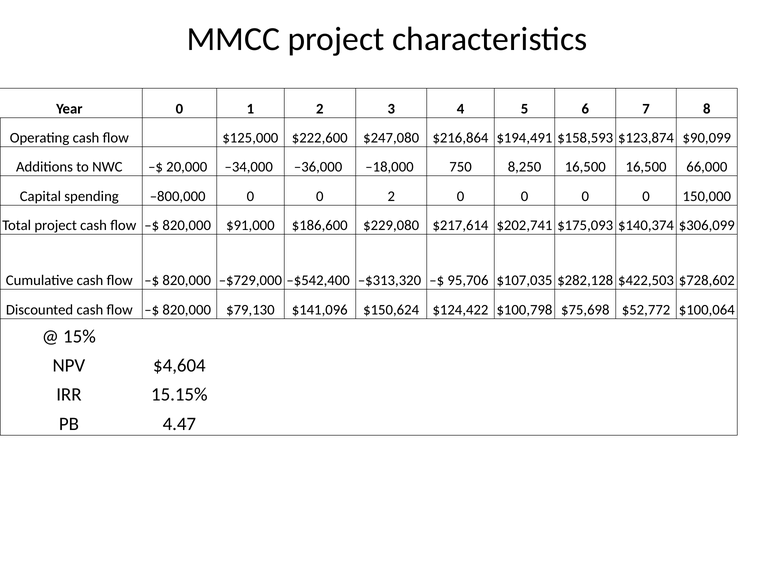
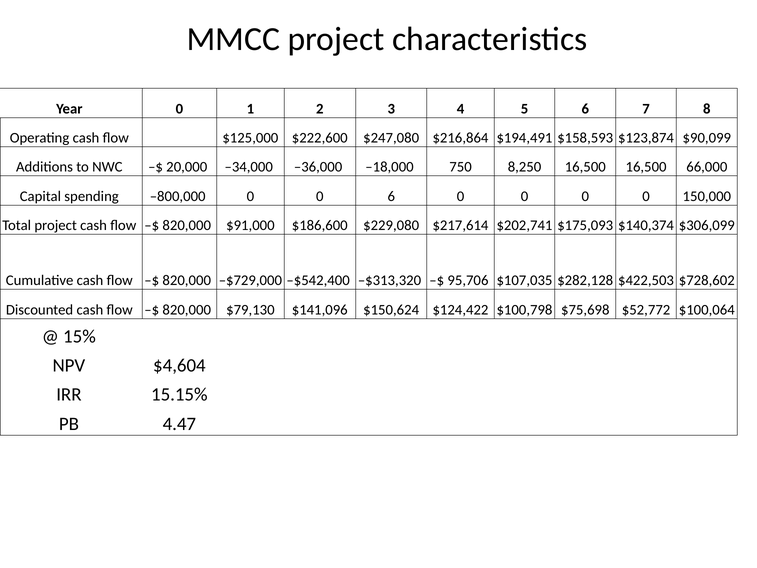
0 2: 2 -> 6
